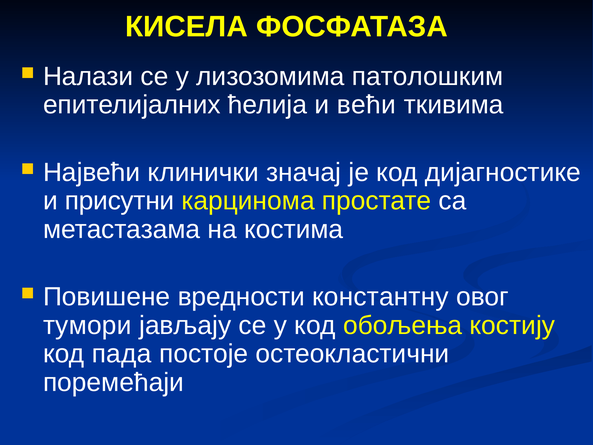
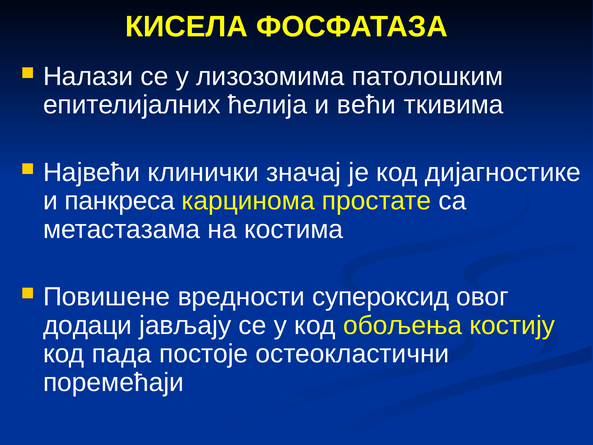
присутни: присутни -> панкреса
константну: константну -> супероксид
тумори: тумори -> додаци
